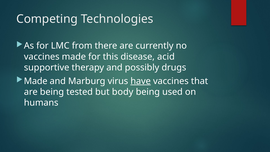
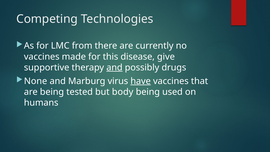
acid: acid -> give
and at (114, 67) underline: none -> present
Made at (36, 81): Made -> None
